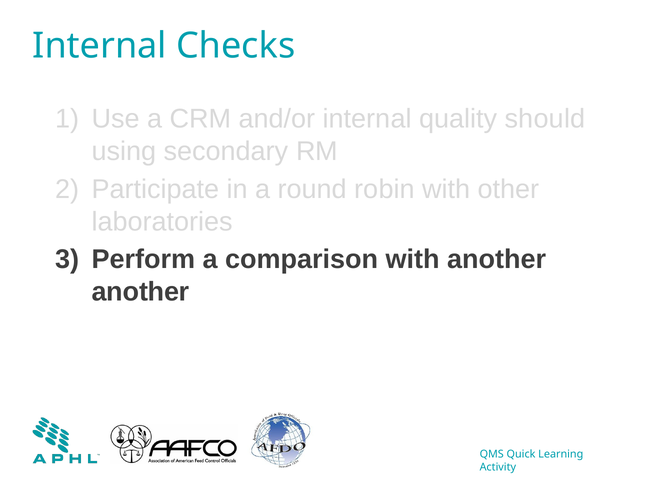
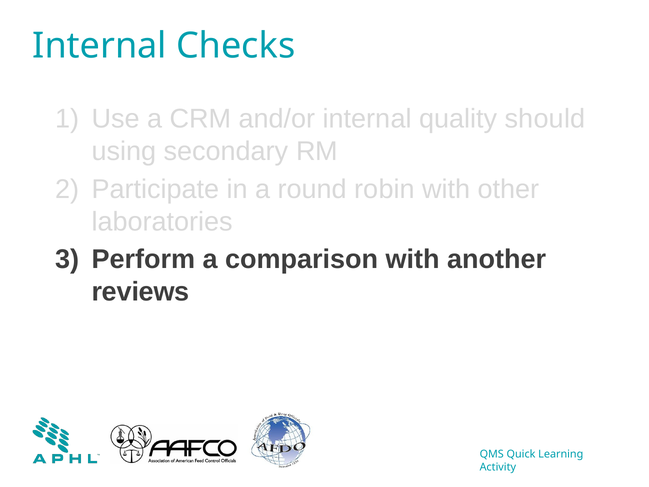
another at (141, 292): another -> reviews
